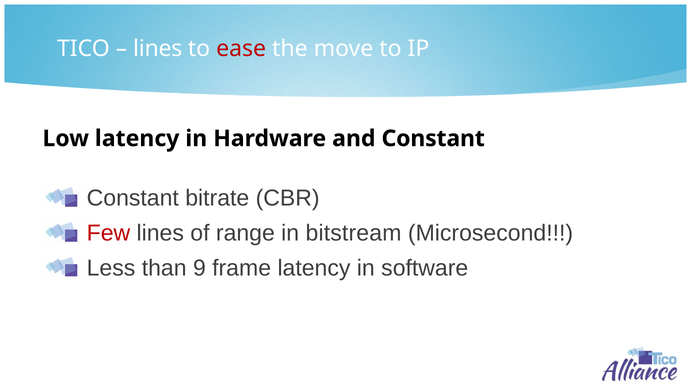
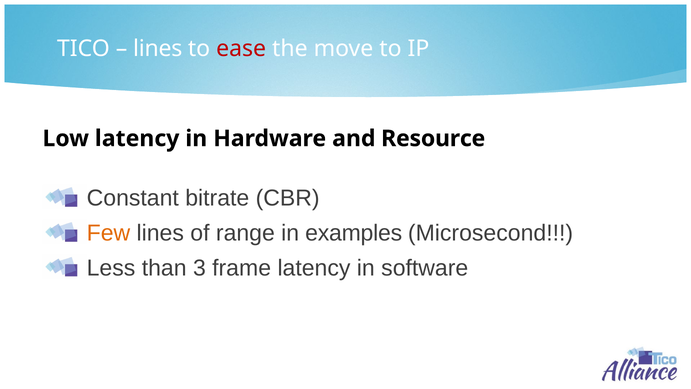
and Constant: Constant -> Resource
Few colour: red -> orange
bitstream: bitstream -> examples
9: 9 -> 3
